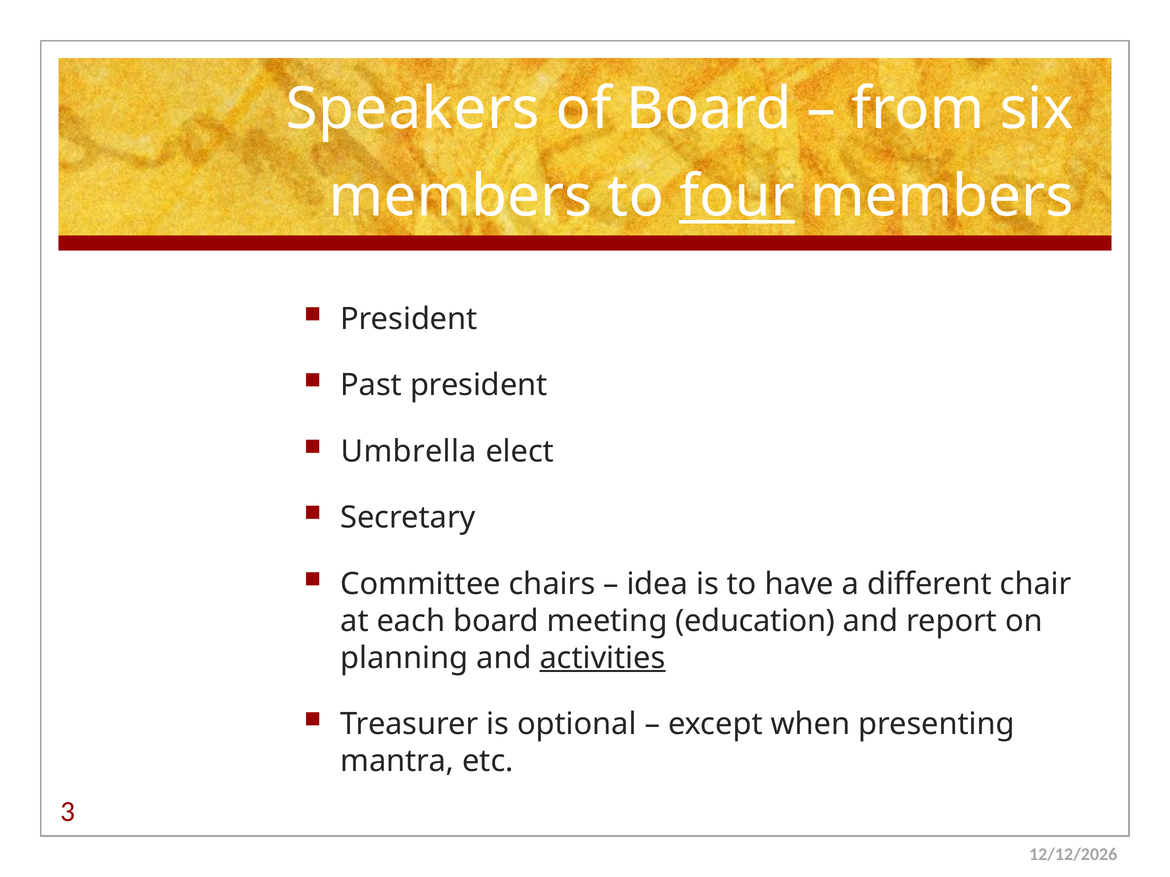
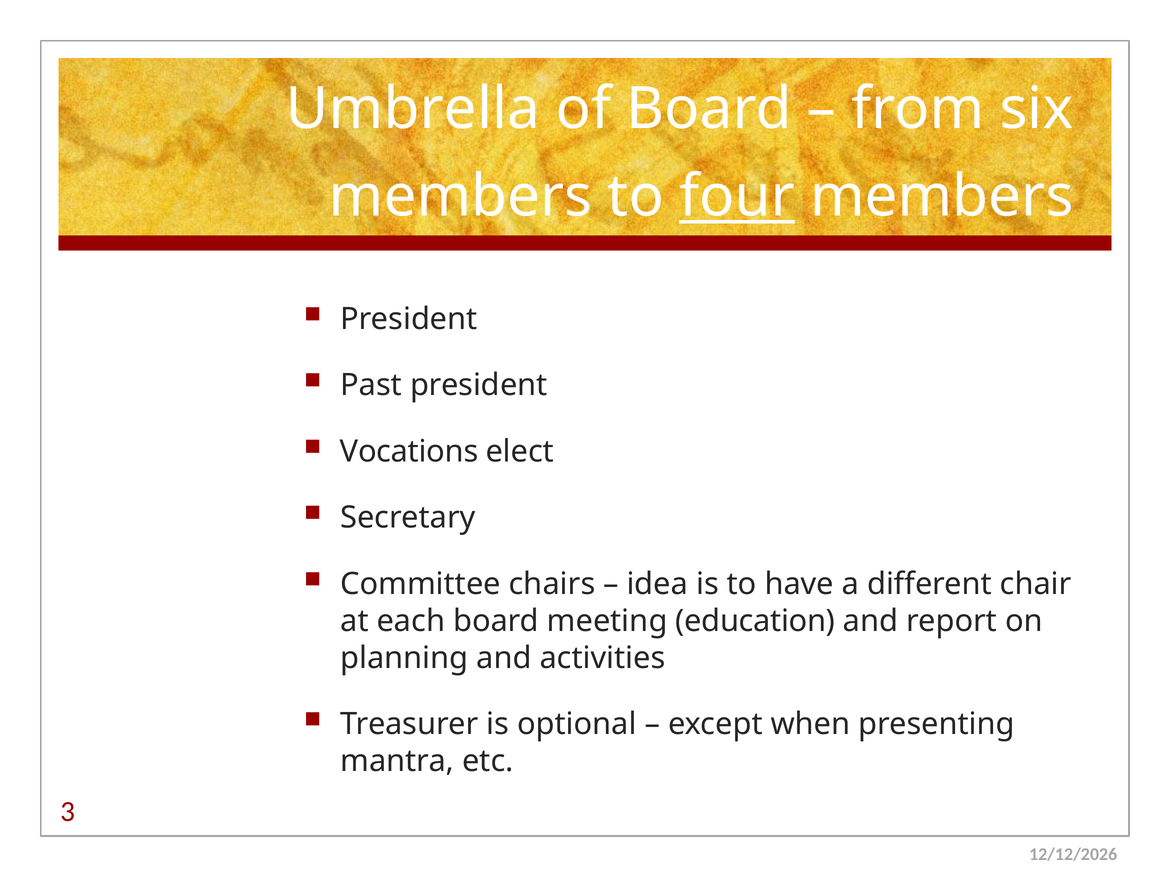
Speakers: Speakers -> Umbrella
Umbrella: Umbrella -> Vocations
activities underline: present -> none
